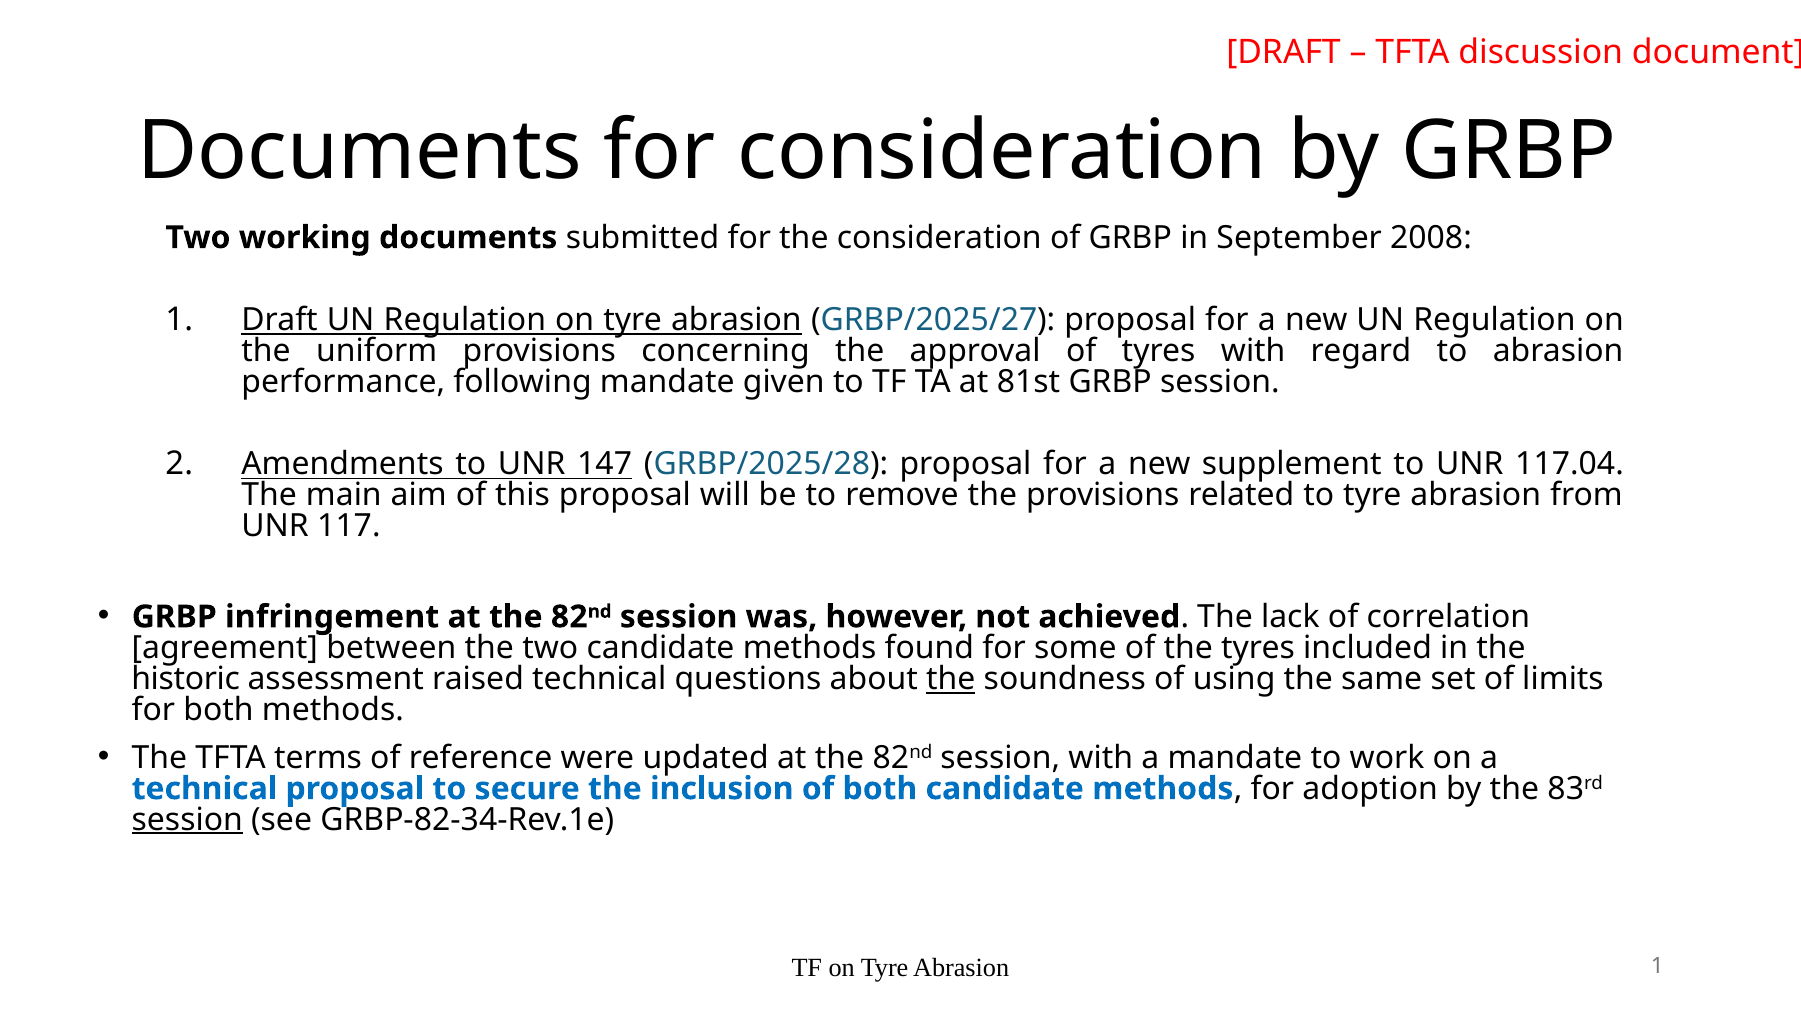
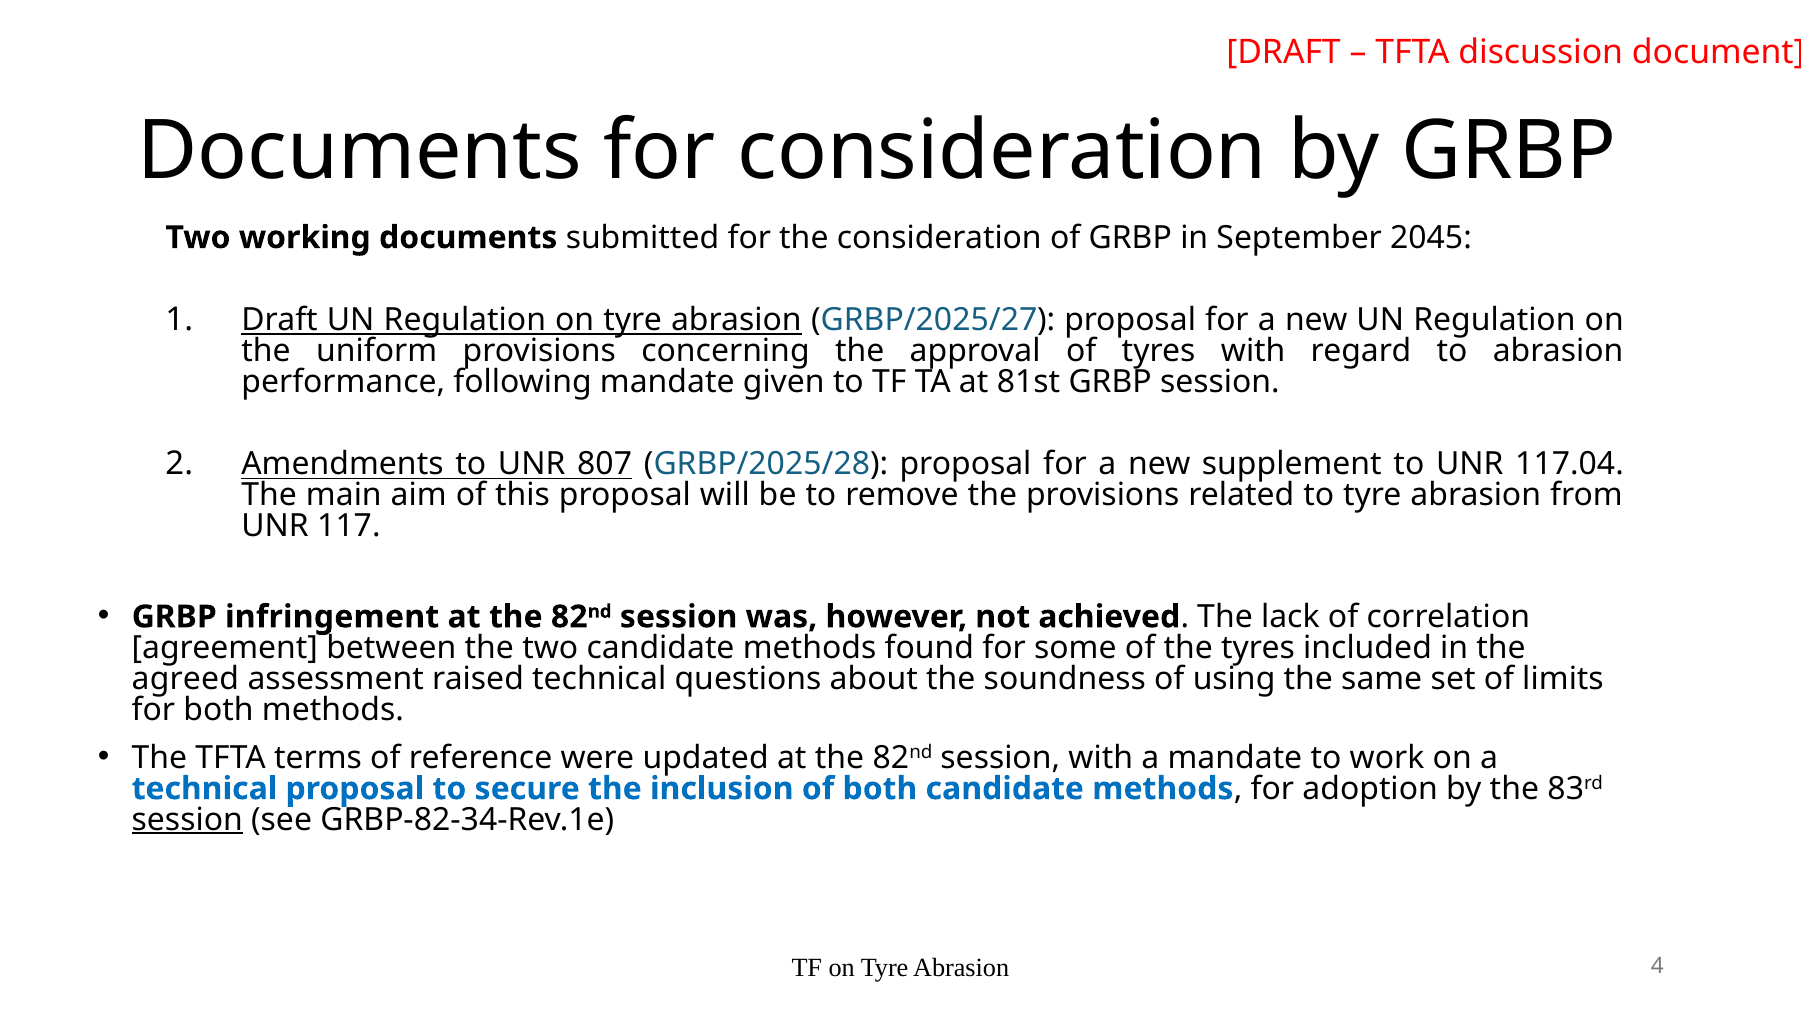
2008: 2008 -> 2045
147: 147 -> 807
historic: historic -> agreed
the at (951, 679) underline: present -> none
Abrasion 1: 1 -> 4
